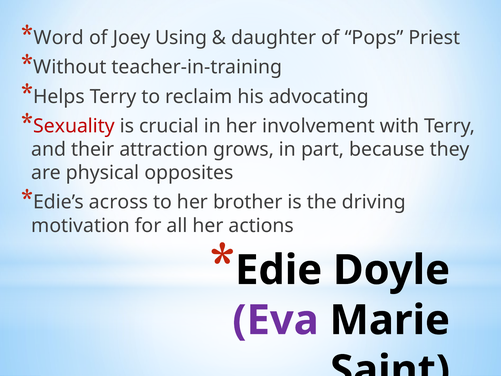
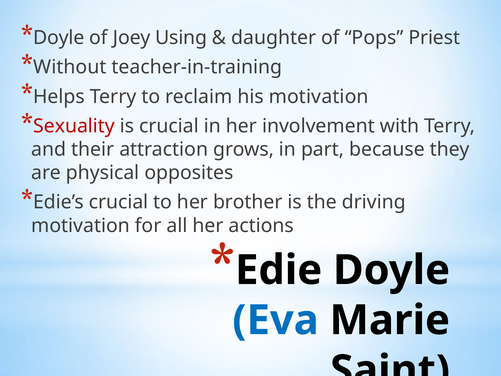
Word at (59, 38): Word -> Doyle
his advocating: advocating -> motivation
Edie’s across: across -> crucial
Eva colour: purple -> blue
